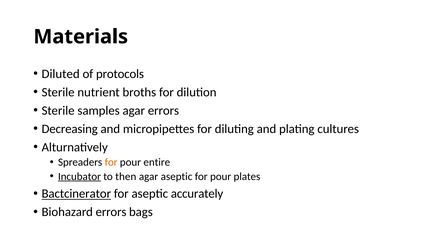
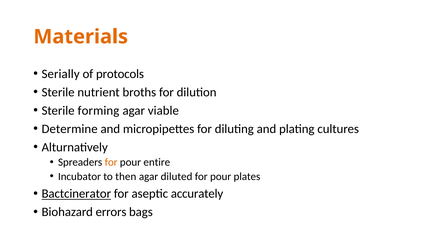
Materials colour: black -> orange
Diluted: Diluted -> Serially
samples: samples -> forming
agar errors: errors -> viable
Decreasing: Decreasing -> Determine
Incubator underline: present -> none
agar aseptic: aseptic -> diluted
